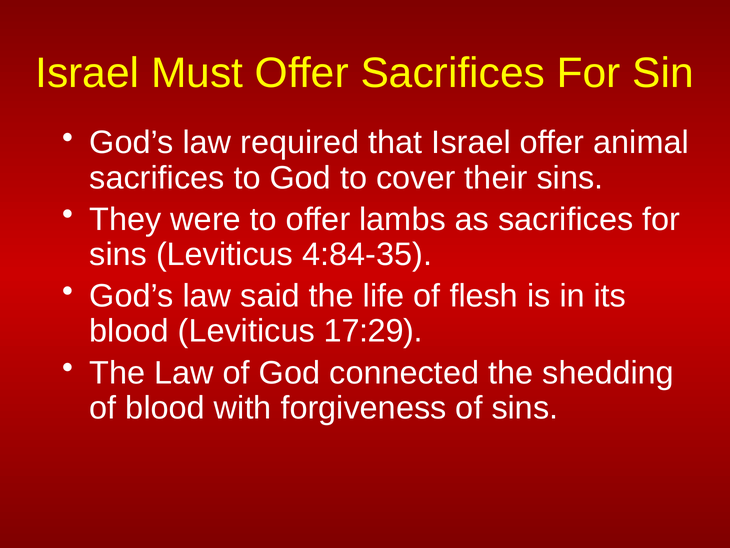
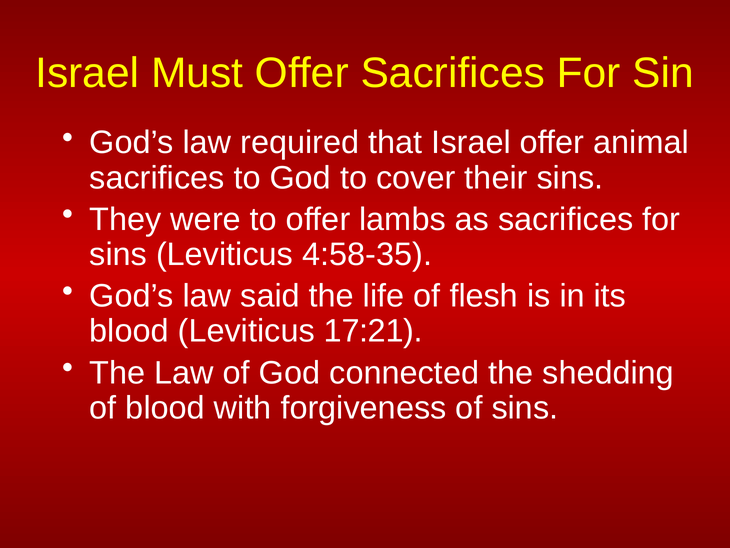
4:84-35: 4:84-35 -> 4:58-35
17:29: 17:29 -> 17:21
